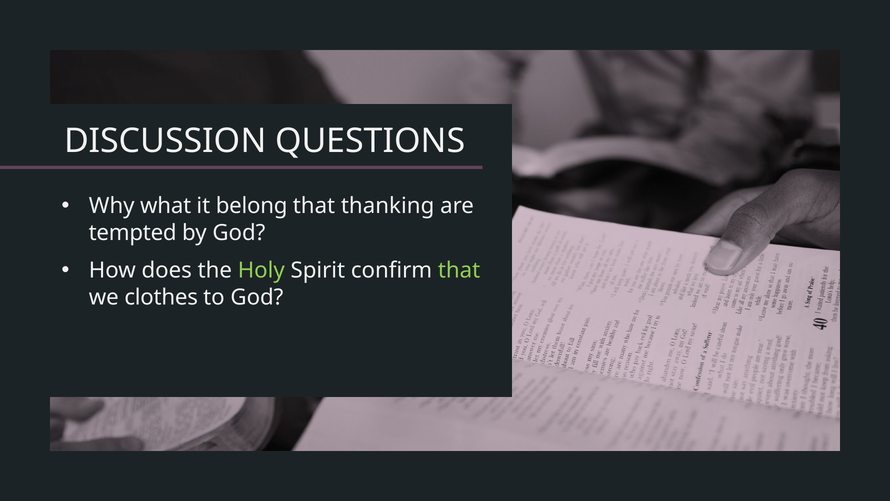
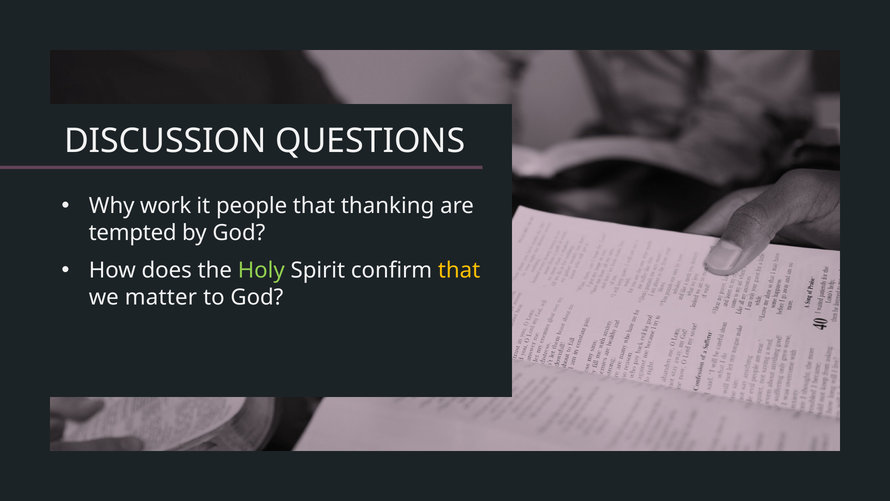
what: what -> work
belong: belong -> people
that at (459, 270) colour: light green -> yellow
clothes: clothes -> matter
